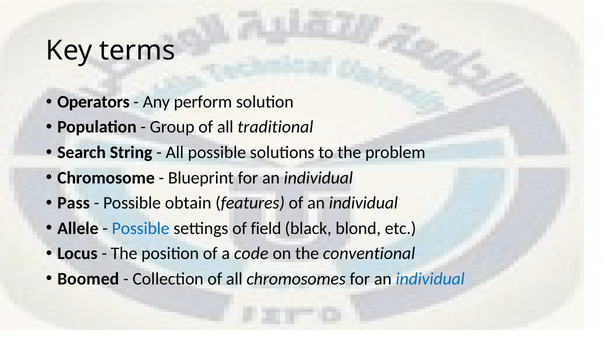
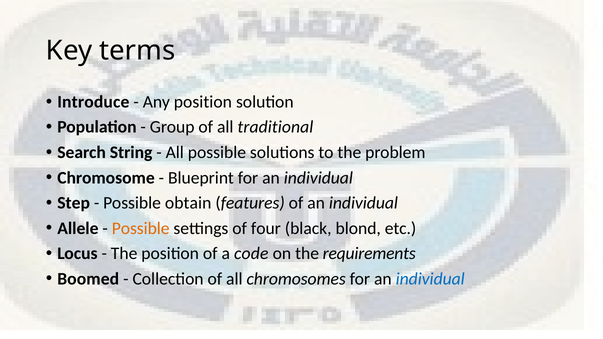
Operators: Operators -> Introduce
Any perform: perform -> position
Pass: Pass -> Step
Possible at (141, 228) colour: blue -> orange
field: field -> four
conventional: conventional -> requirements
